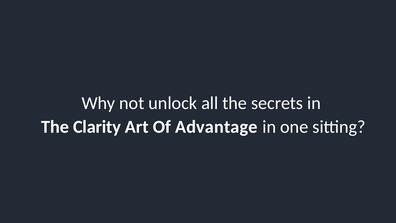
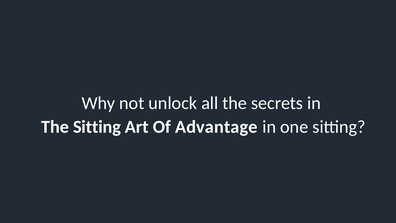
The Clarity: Clarity -> Sitting
